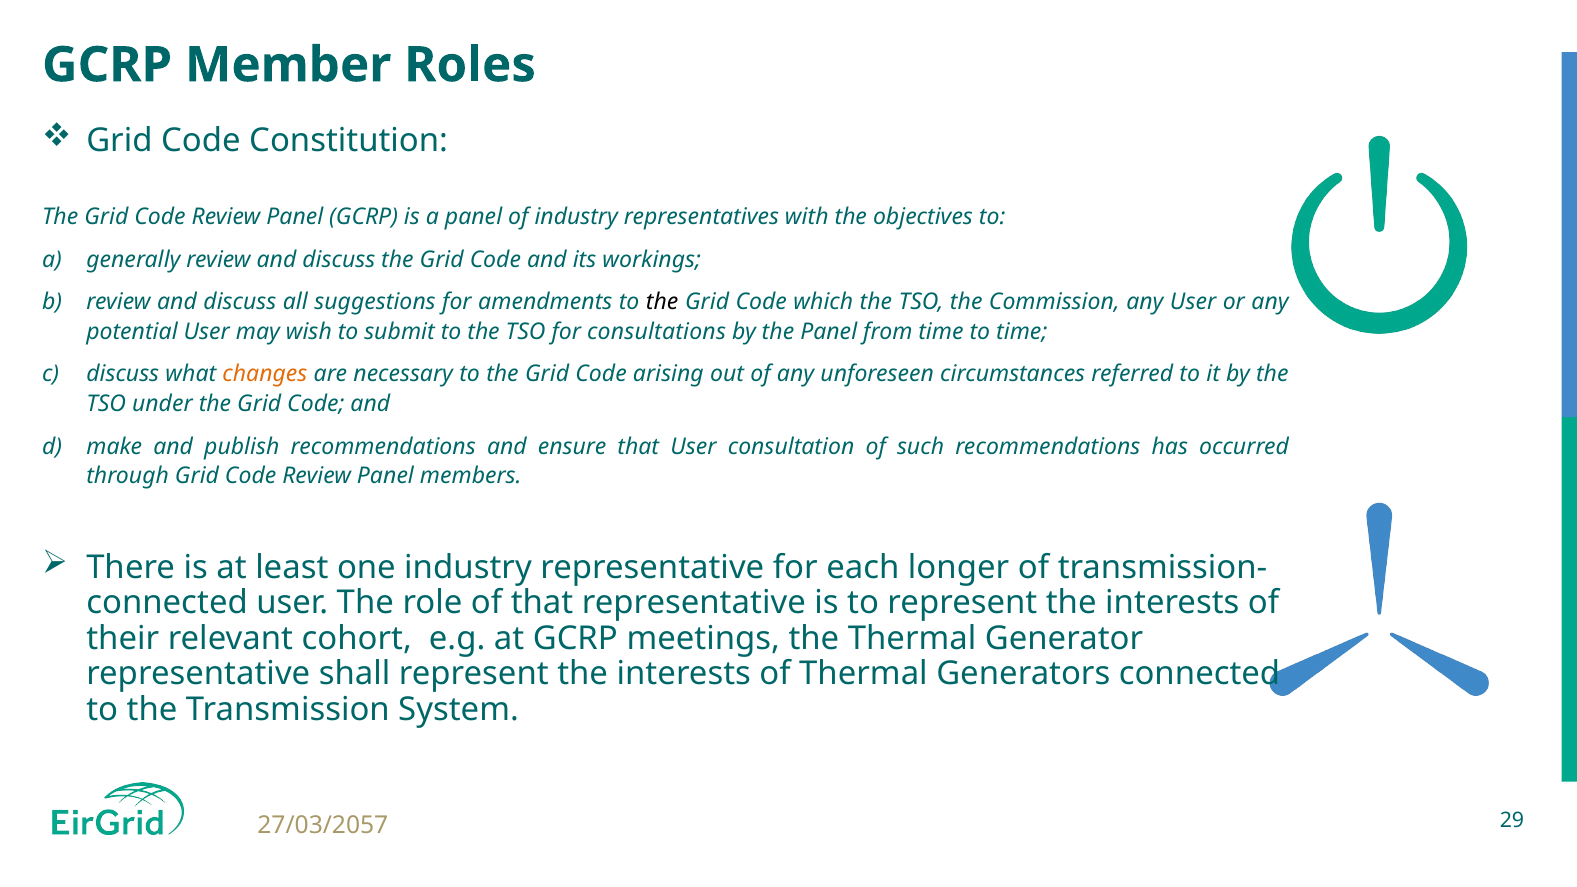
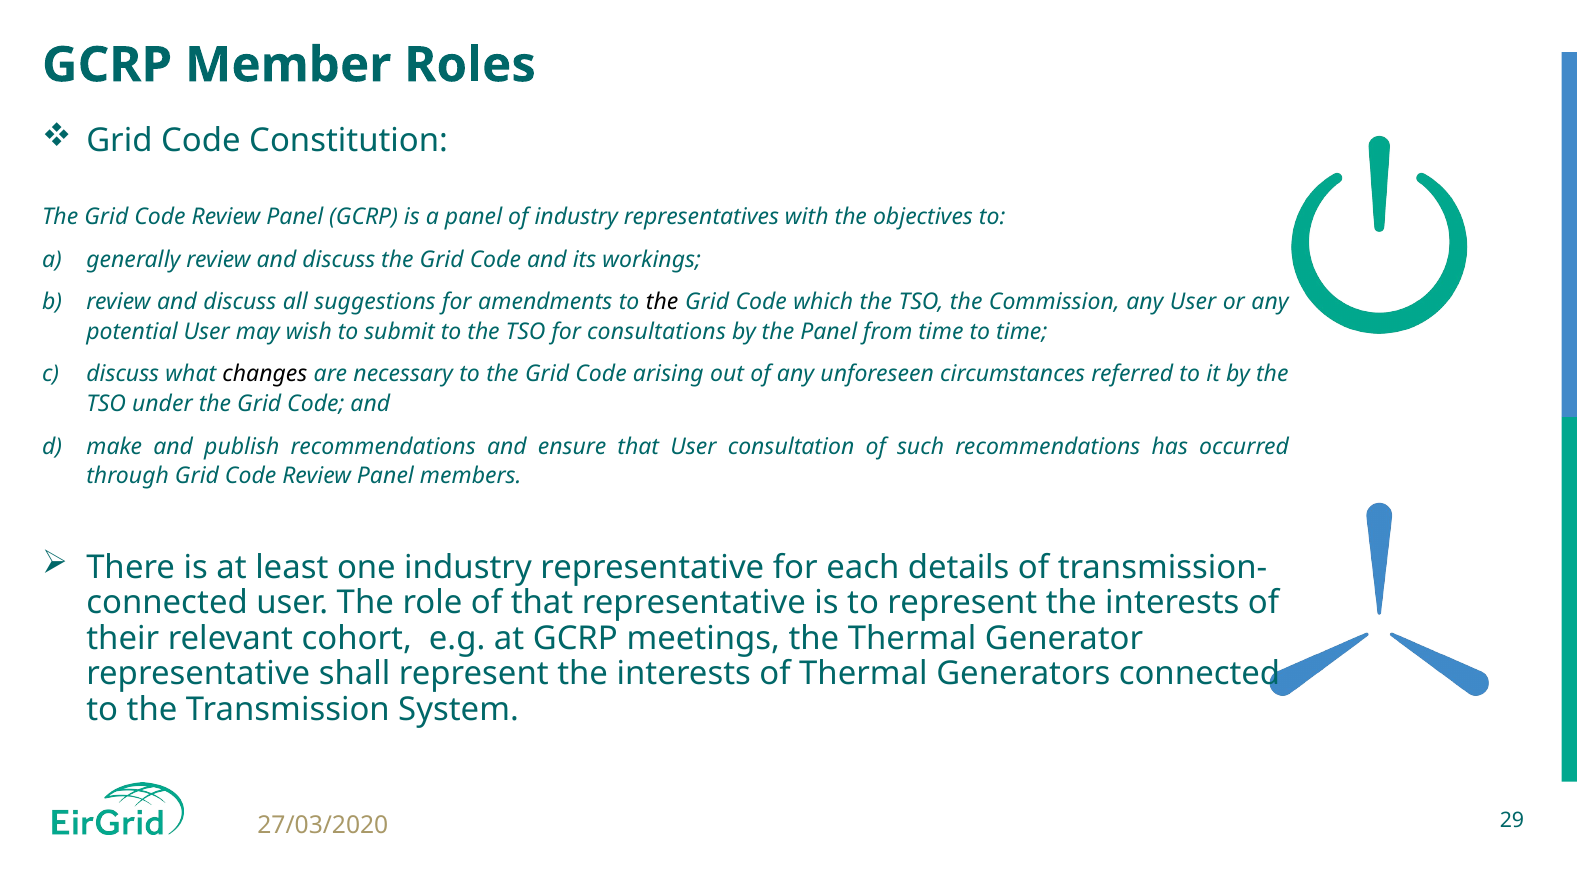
changes colour: orange -> black
longer: longer -> details
27/03/2057: 27/03/2057 -> 27/03/2020
